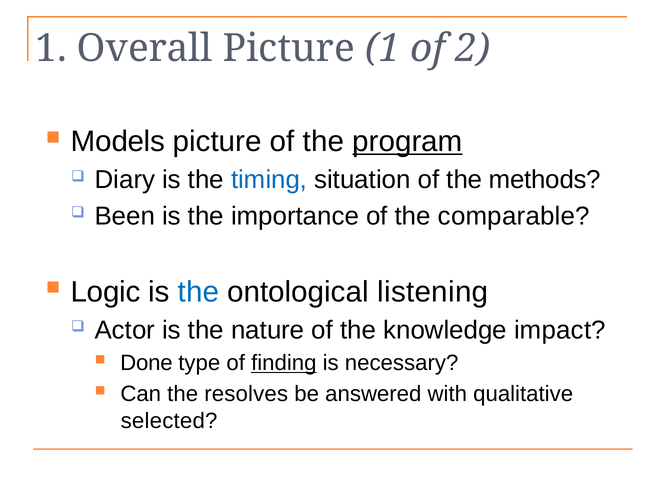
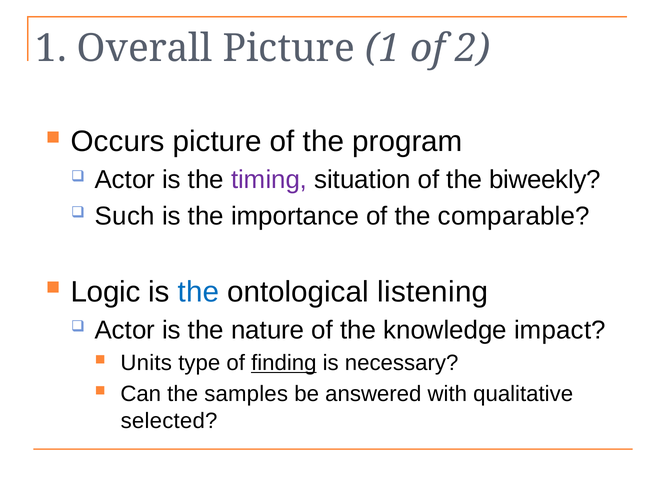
Models: Models -> Occurs
program underline: present -> none
Diary at (125, 180): Diary -> Actor
timing colour: blue -> purple
methods: methods -> biweekly
Been: Been -> Such
Done: Done -> Units
resolves: resolves -> samples
